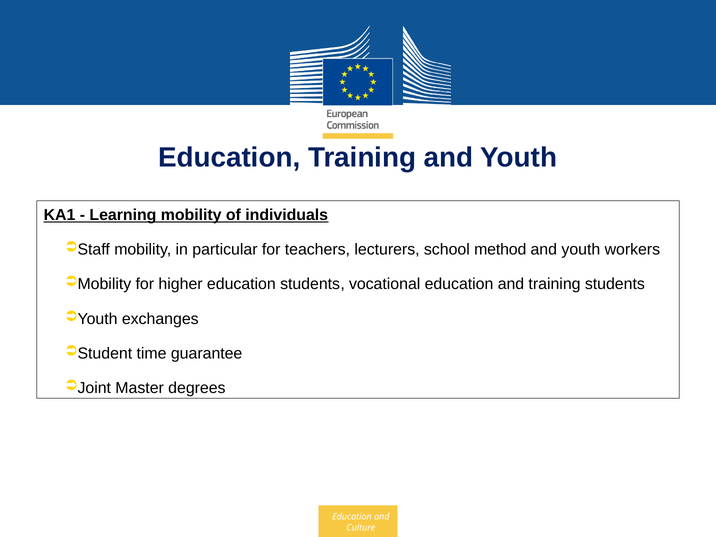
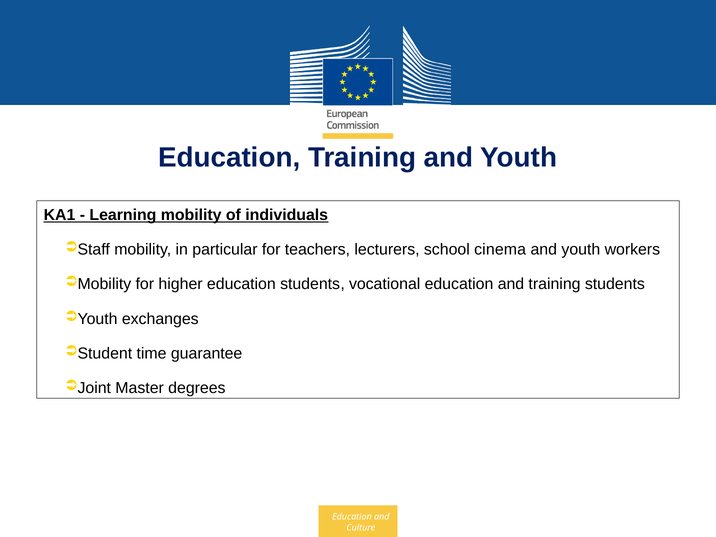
method: method -> cinema
